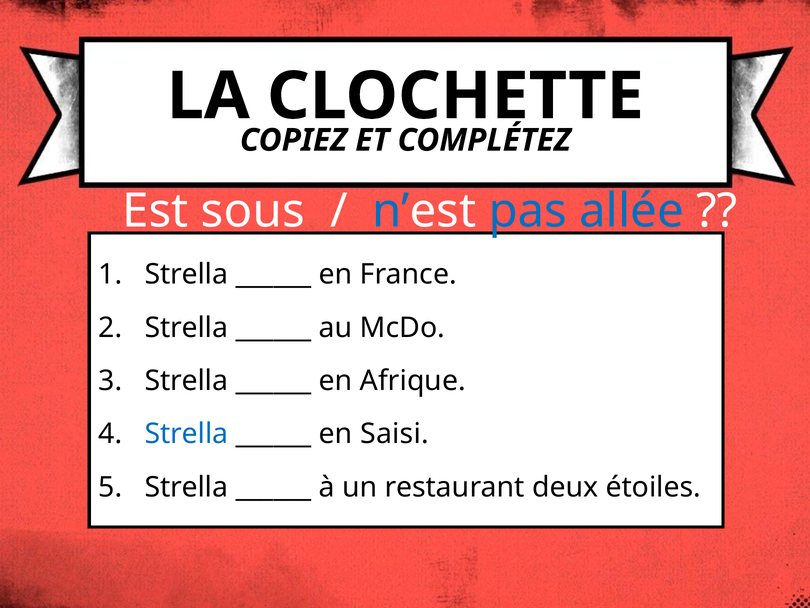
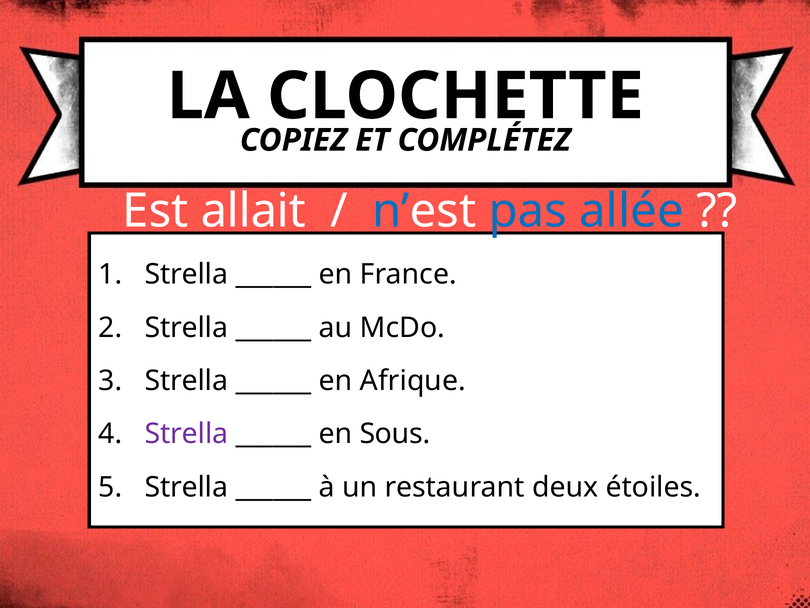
sous: sous -> allait
Strella at (186, 434) colour: blue -> purple
Saisi: Saisi -> Sous
